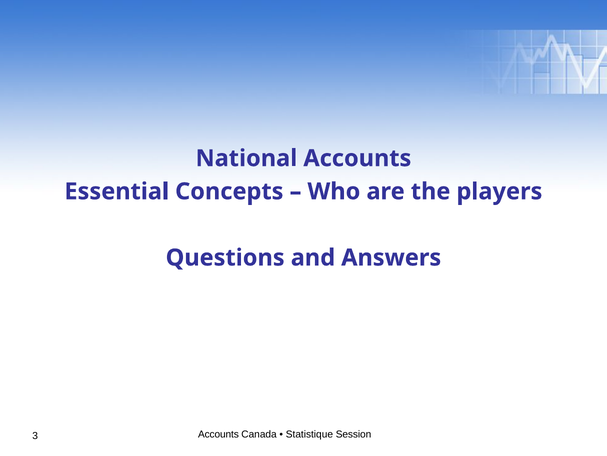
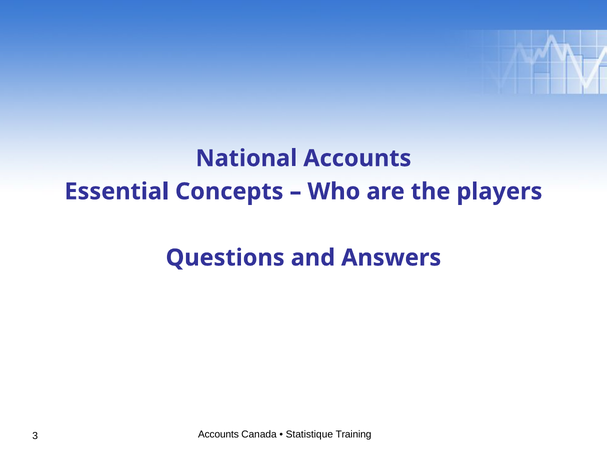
Session: Session -> Training
